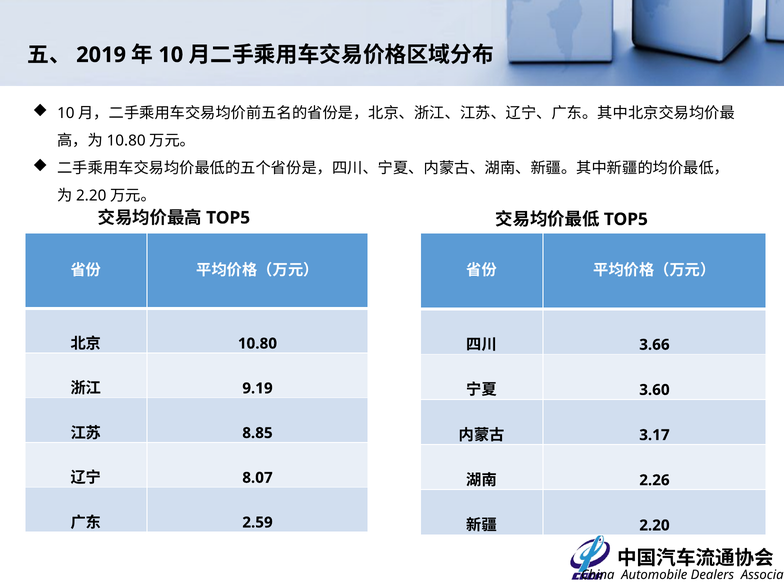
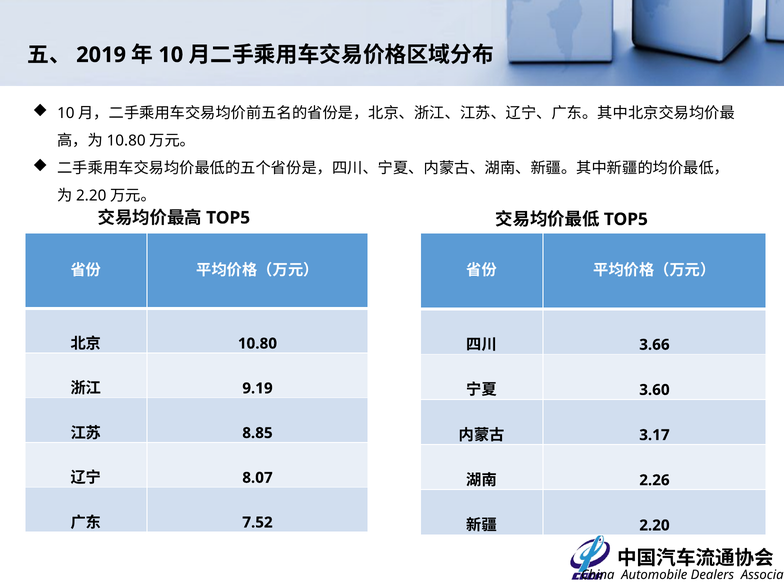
2.59: 2.59 -> 7.52
